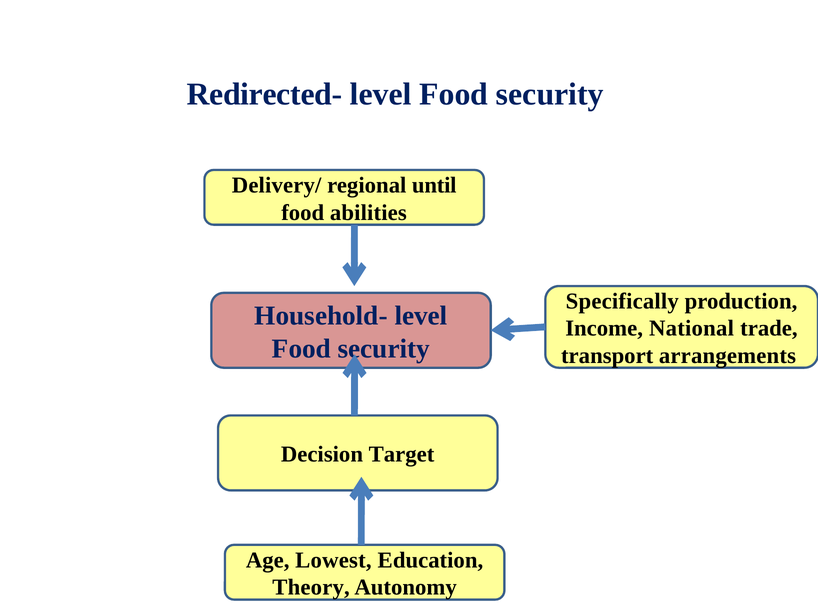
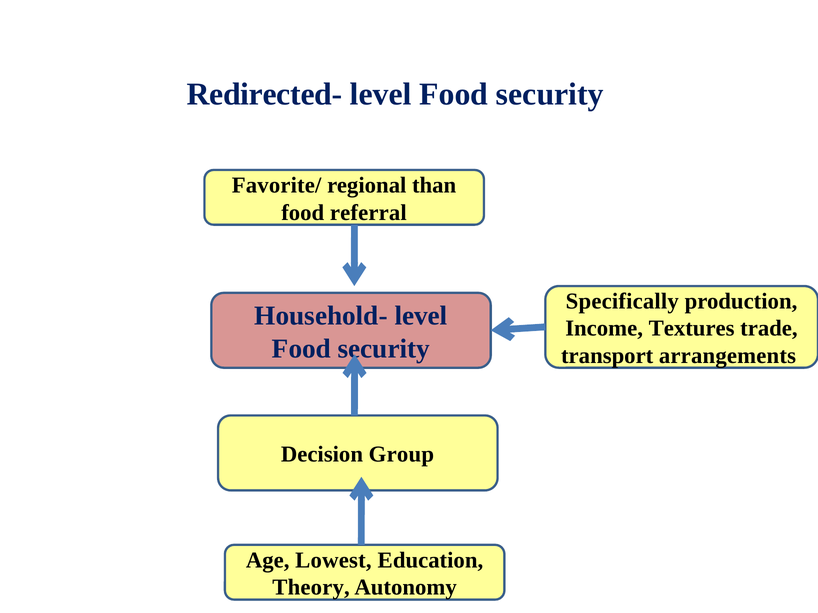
Delivery/: Delivery/ -> Favorite/
until: until -> than
abilities: abilities -> referral
National: National -> Textures
Target: Target -> Group
